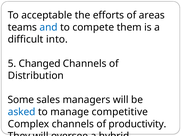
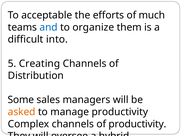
areas: areas -> much
compete: compete -> organize
Changed: Changed -> Creating
asked colour: blue -> orange
manage competitive: competitive -> productivity
